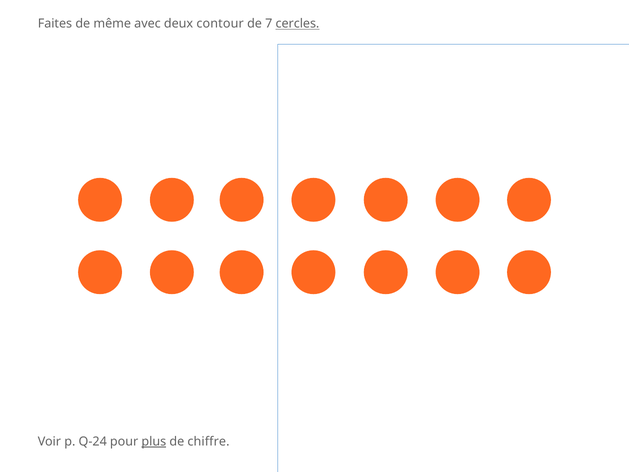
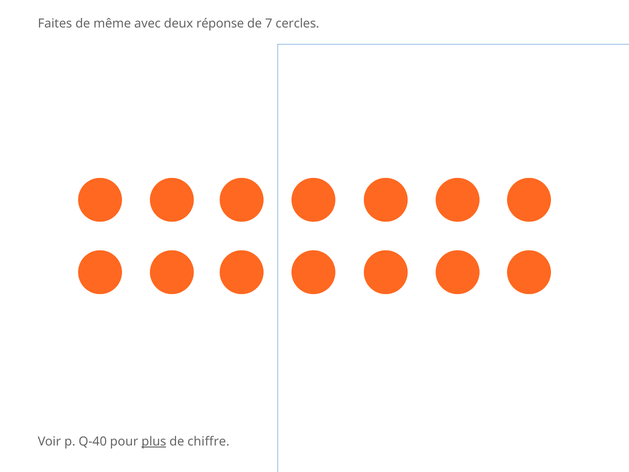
contour: contour -> réponse
cercles underline: present -> none
Q-24: Q-24 -> Q-40
